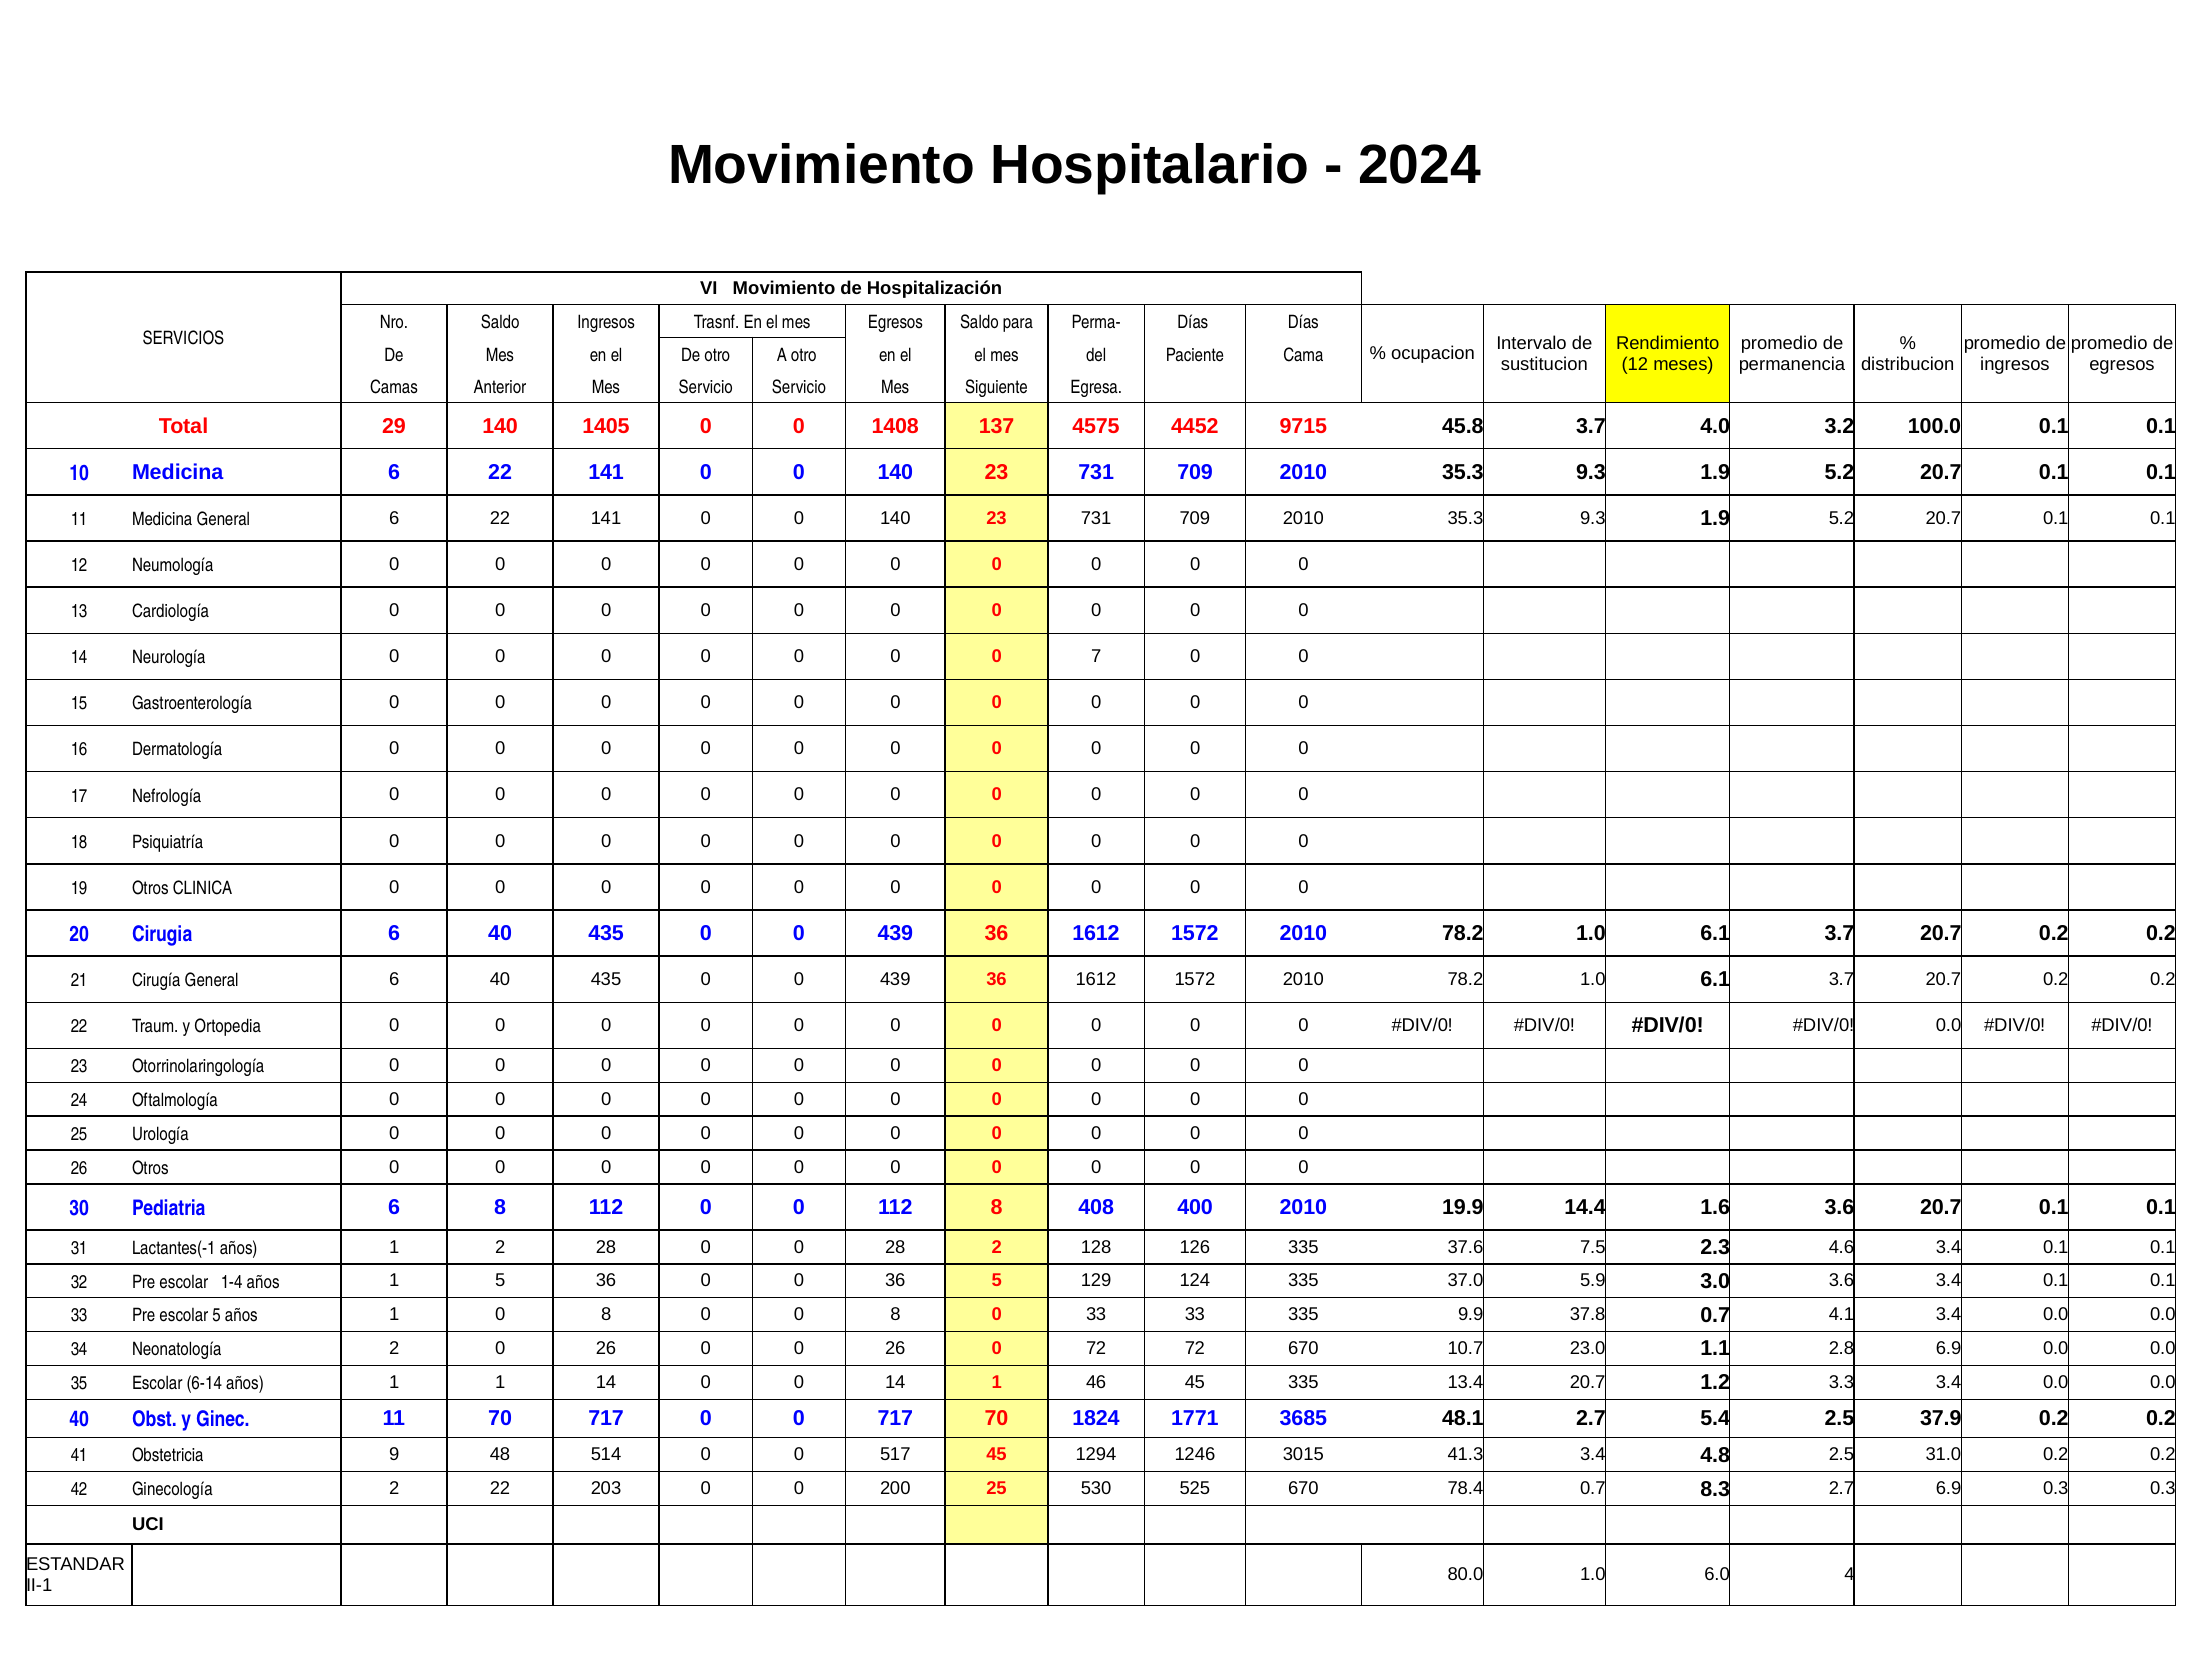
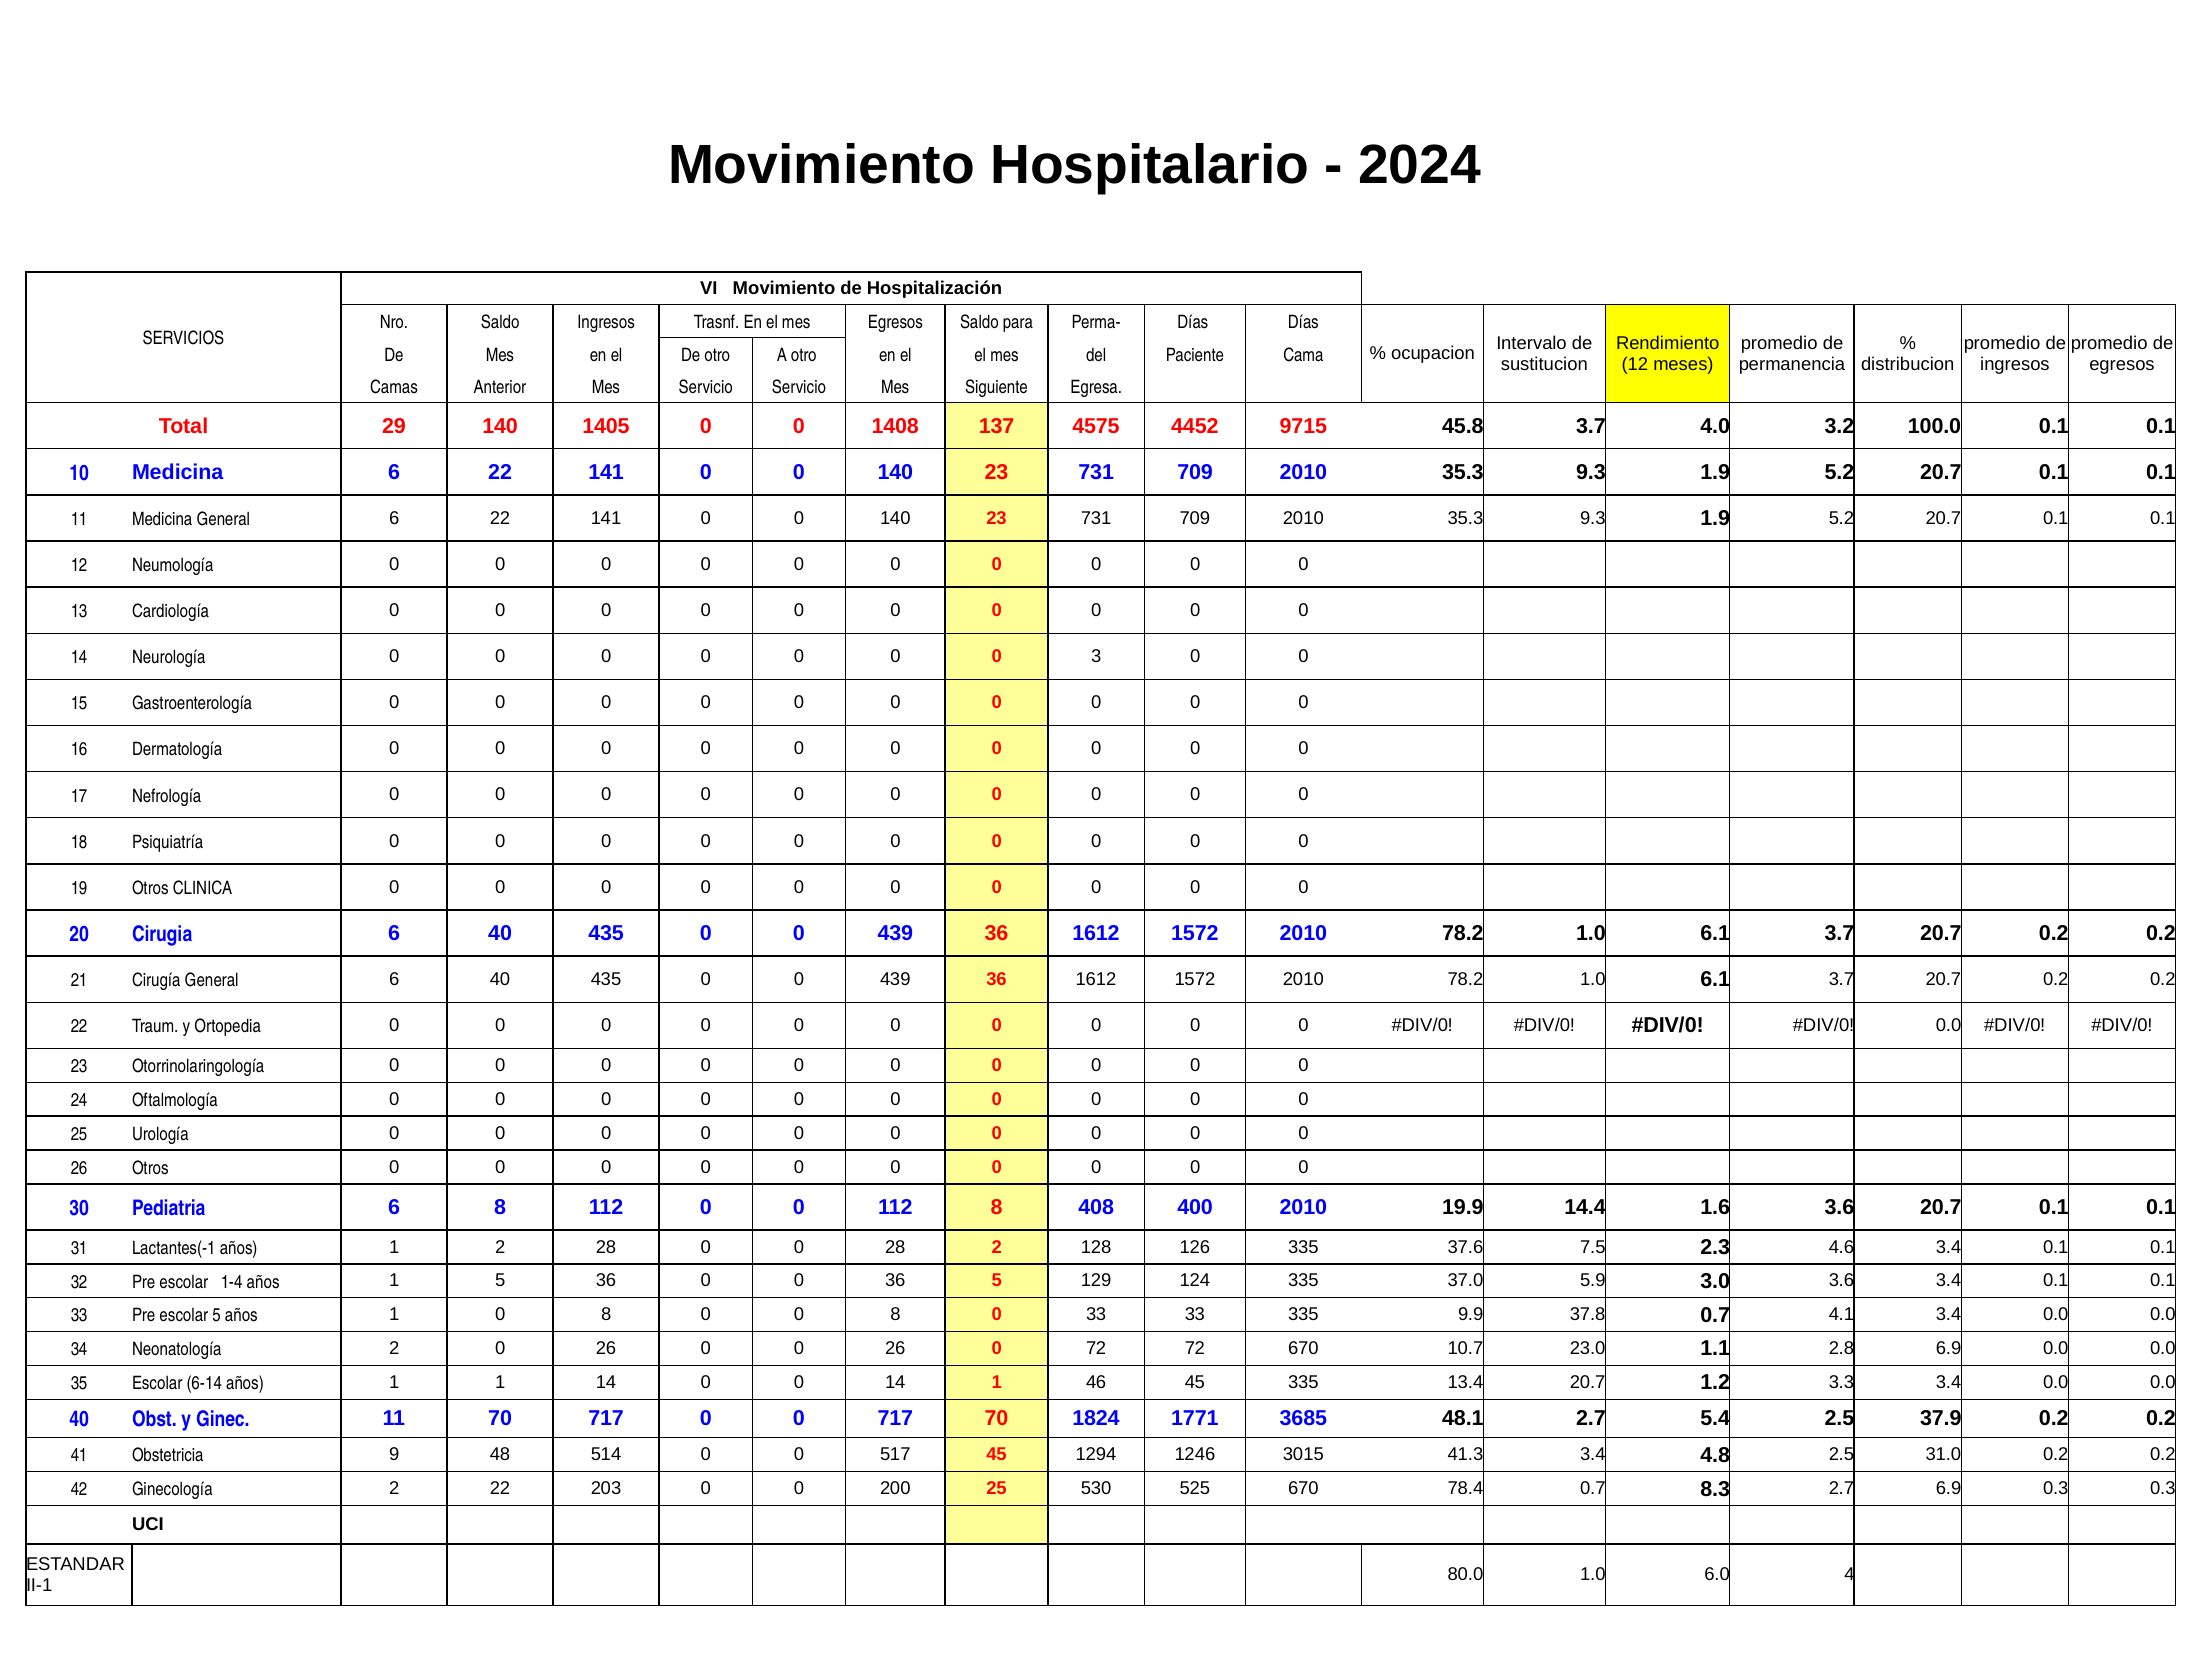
7: 7 -> 3
